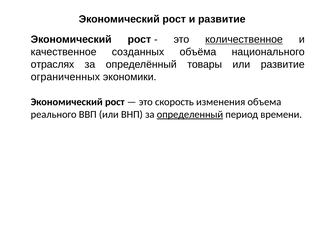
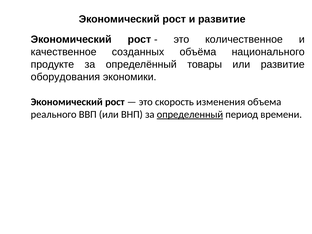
количественное underline: present -> none
отраслях: отраслях -> продукте
ограниченных: ограниченных -> оборудования
